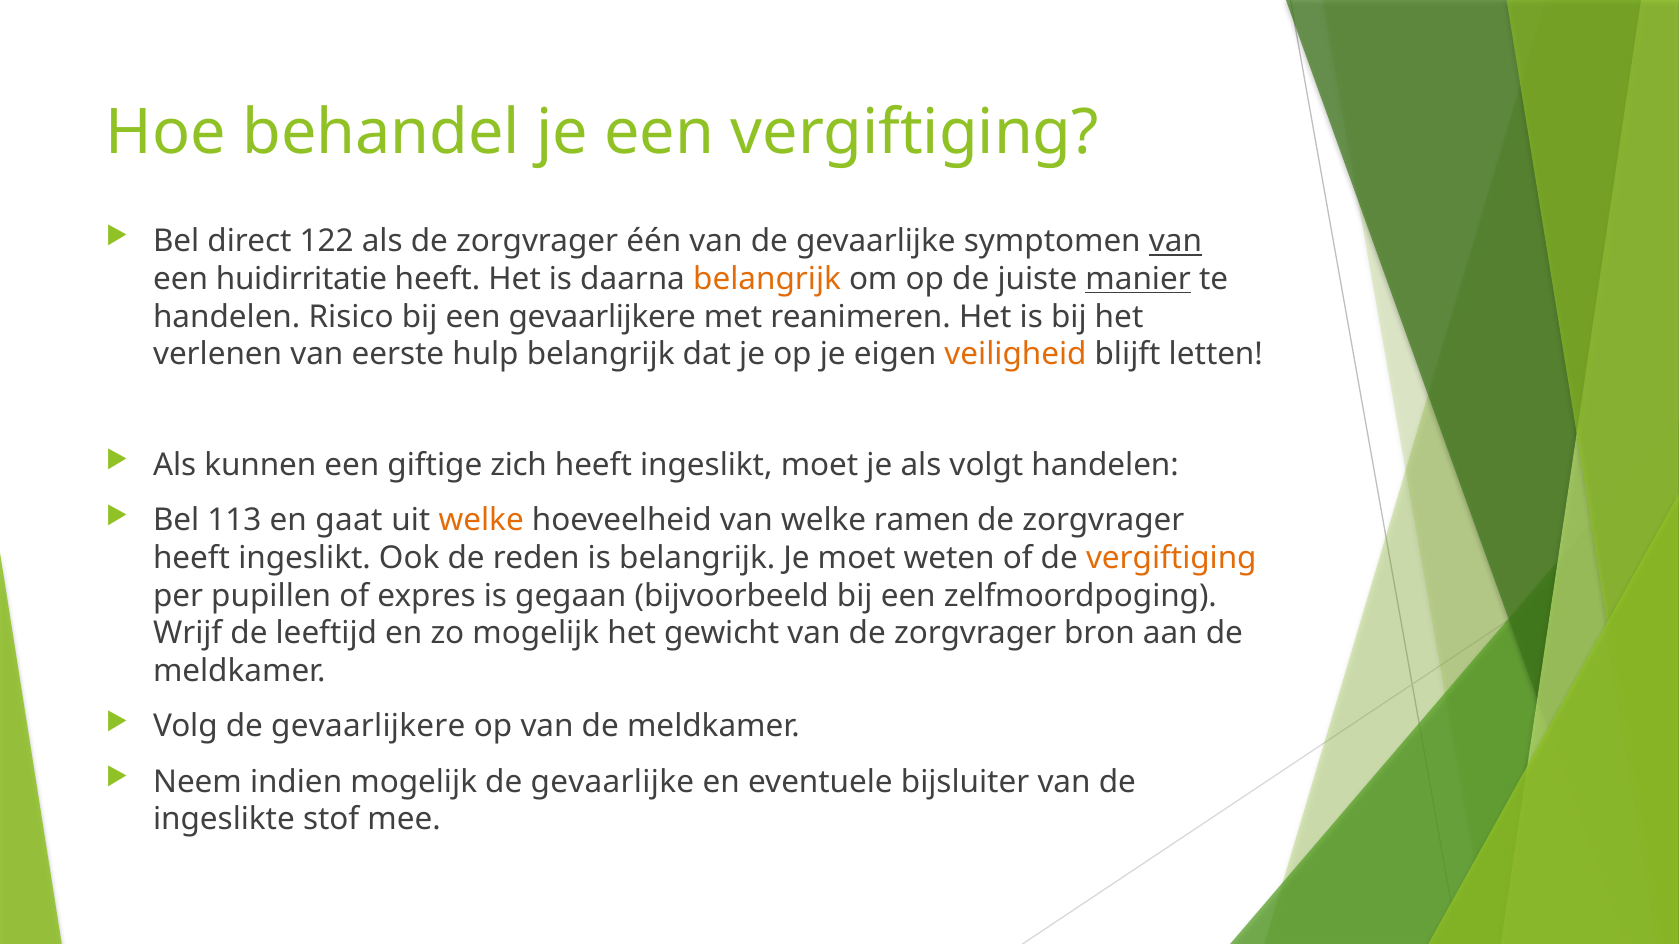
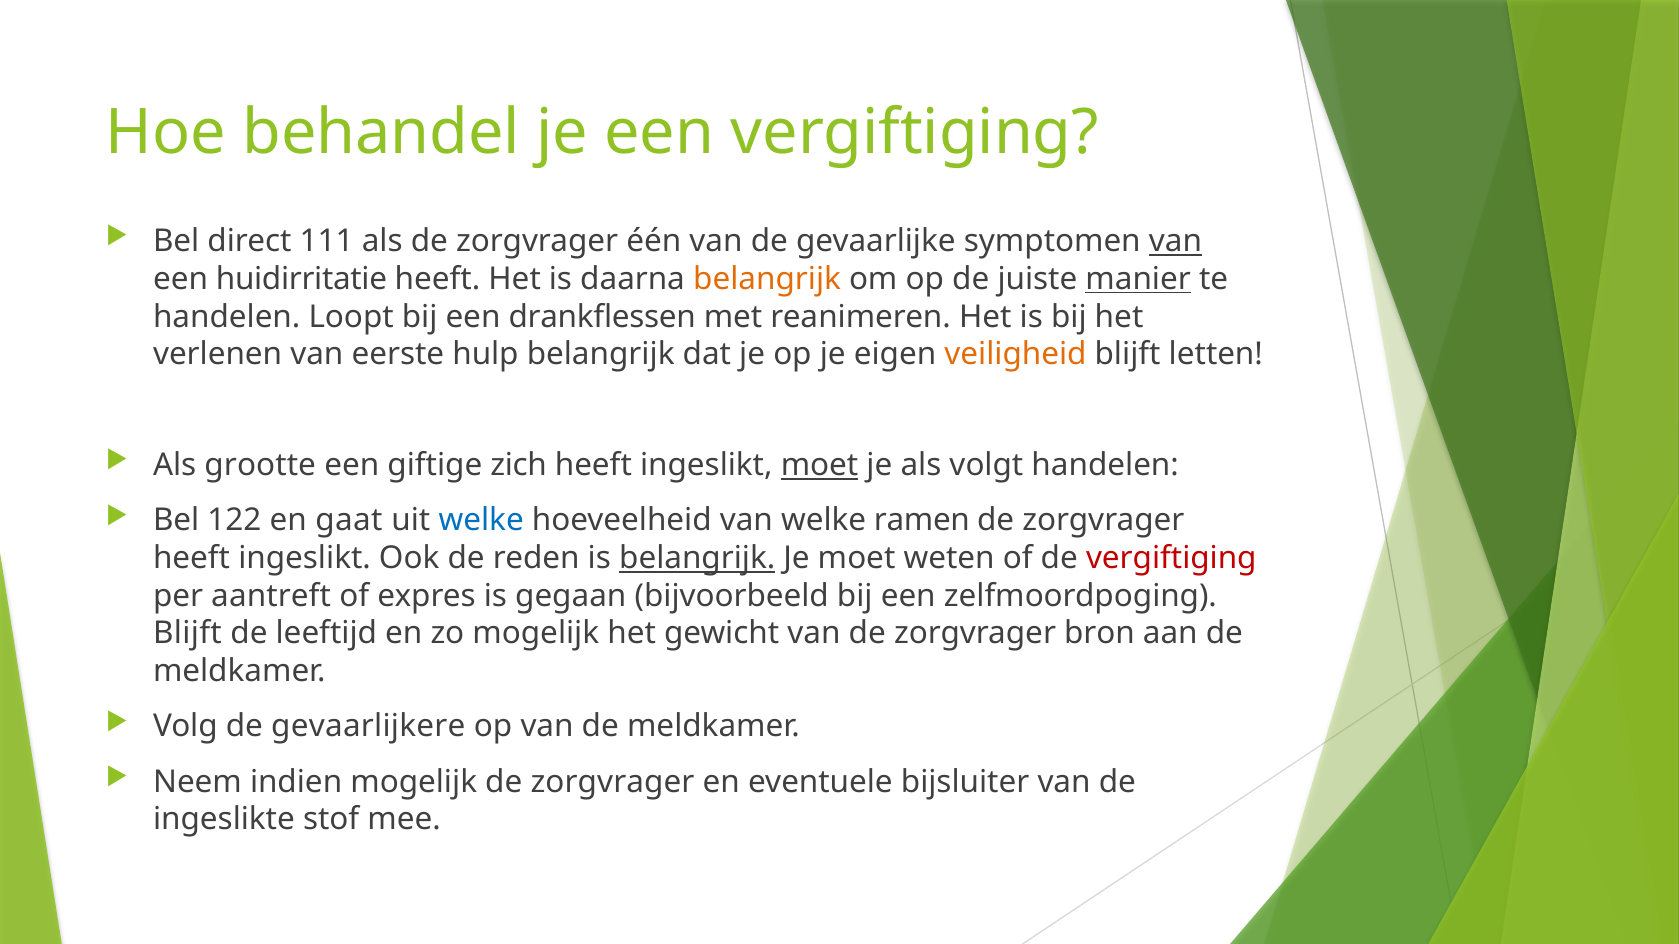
122: 122 -> 111
Risico: Risico -> Loopt
een gevaarlijkere: gevaarlijkere -> drankflessen
kunnen: kunnen -> grootte
moet at (820, 465) underline: none -> present
113: 113 -> 122
welke at (481, 521) colour: orange -> blue
belangrijk at (697, 558) underline: none -> present
vergiftiging at (1171, 558) colour: orange -> red
pupillen: pupillen -> aantreft
Wrijf at (188, 634): Wrijf -> Blijft
mogelijk de gevaarlijke: gevaarlijke -> zorgvrager
